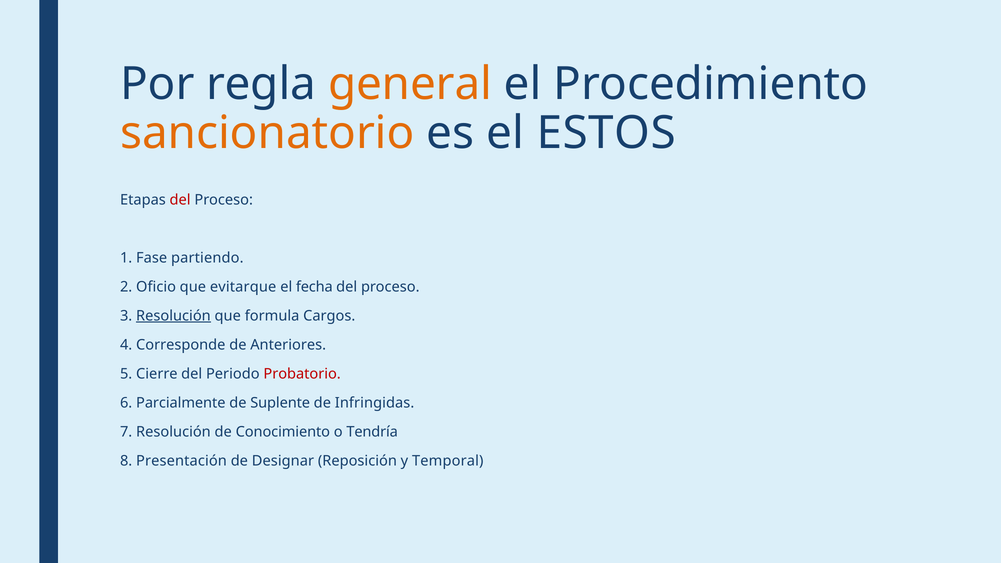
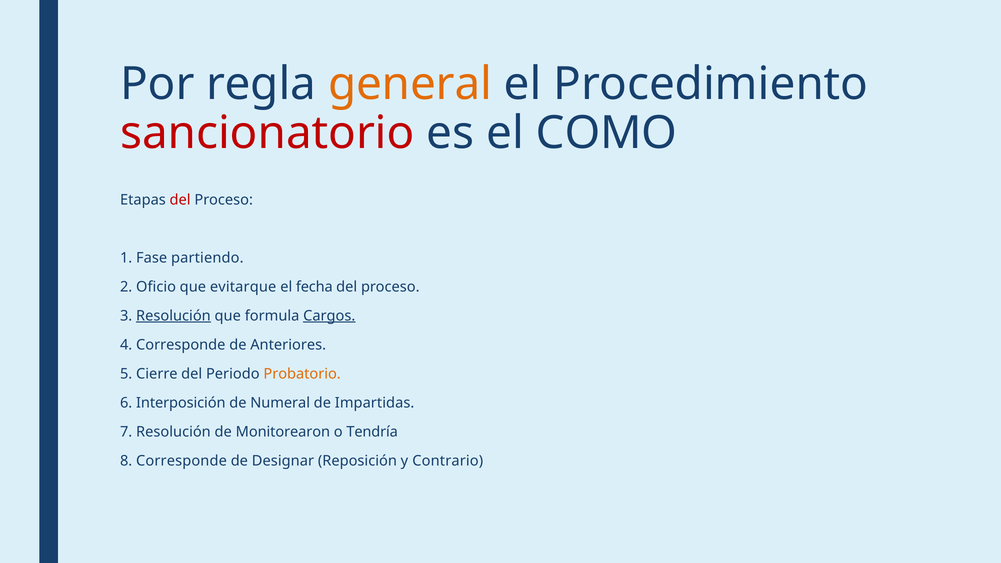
sancionatorio colour: orange -> red
ESTOS: ESTOS -> COMO
Cargos underline: none -> present
Probatorio colour: red -> orange
Parcialmente: Parcialmente -> Interposición
Suplente: Suplente -> Numeral
Infringidas: Infringidas -> Impartidas
Conocimiento: Conocimiento -> Monitorearon
8 Presentación: Presentación -> Corresponde
Temporal: Temporal -> Contrario
